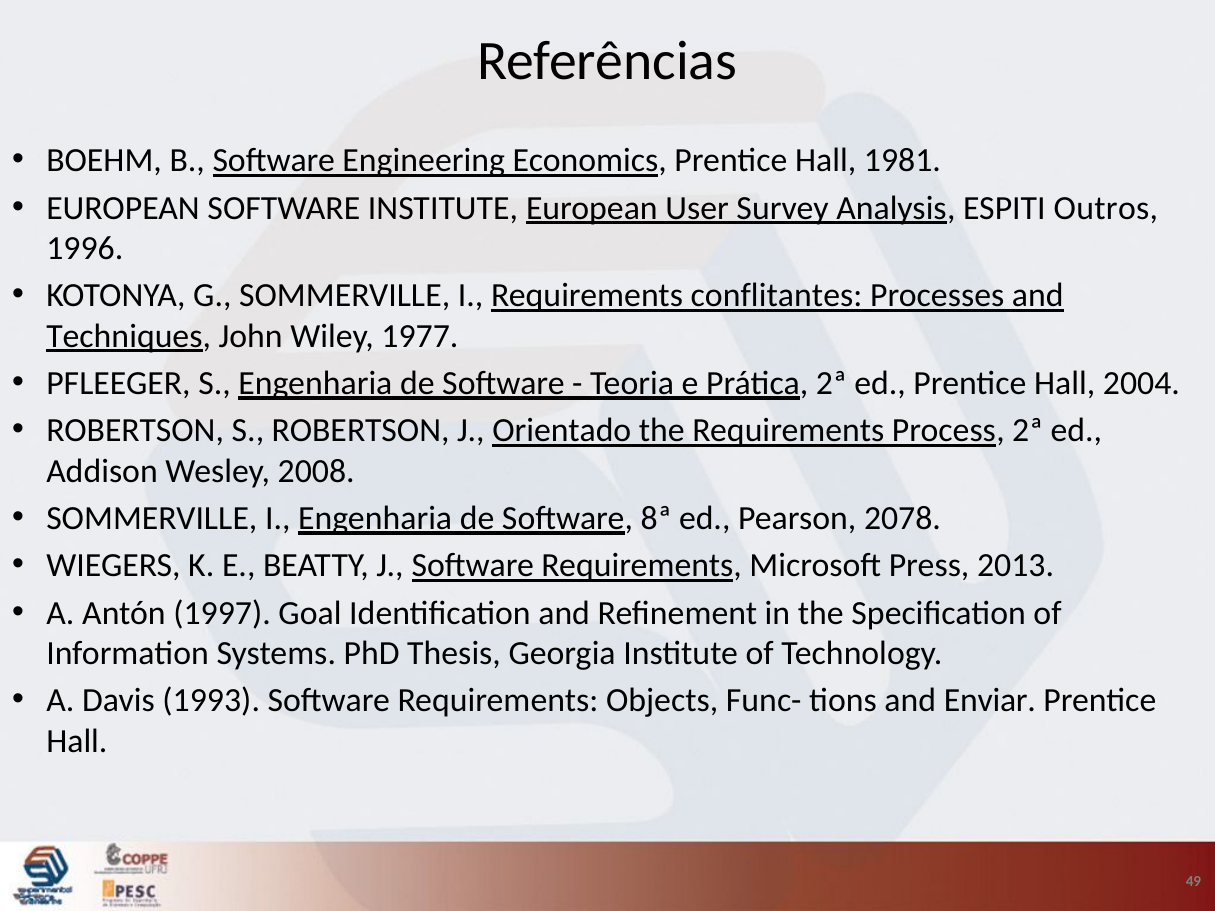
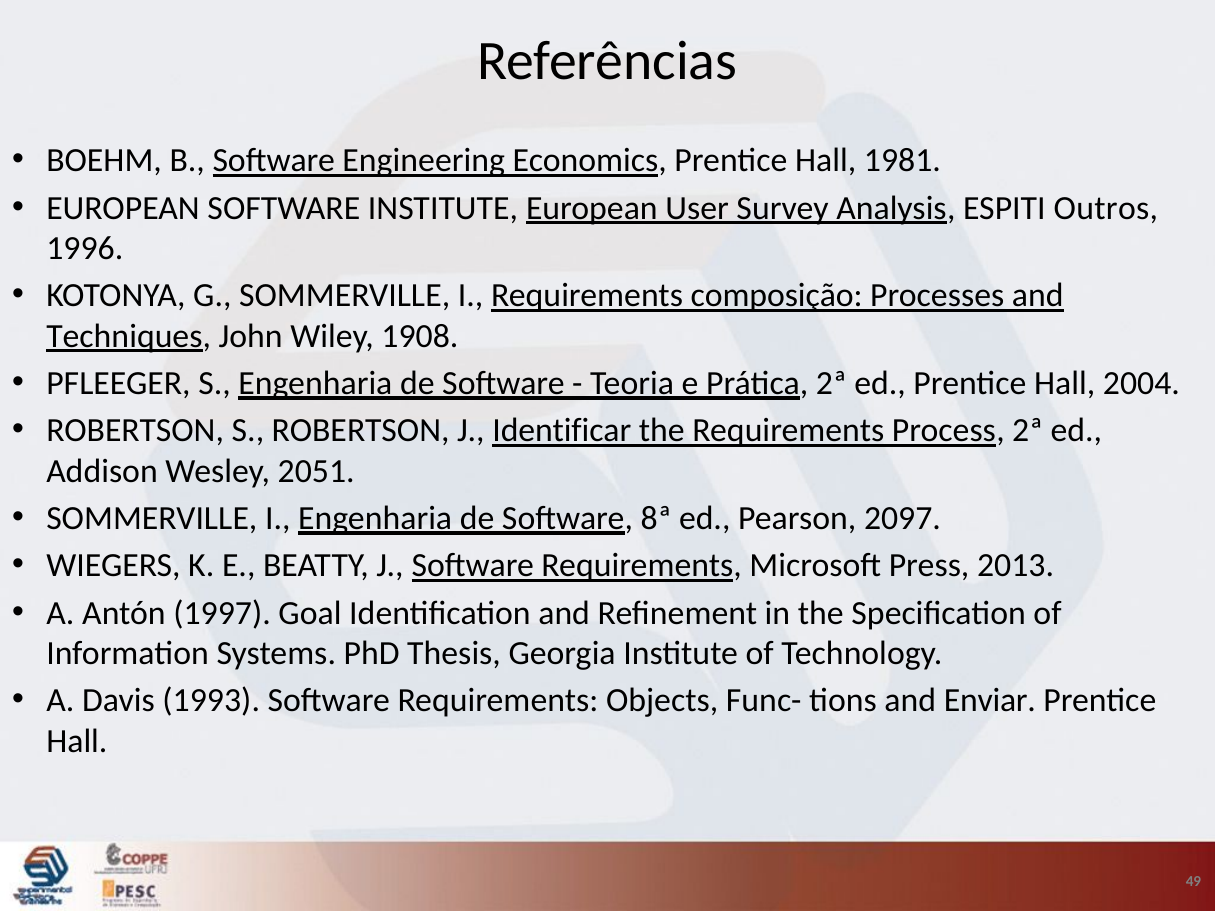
conflitantes: conflitantes -> composição
1977: 1977 -> 1908
Orientado: Orientado -> Identificar
2008: 2008 -> 2051
2078: 2078 -> 2097
